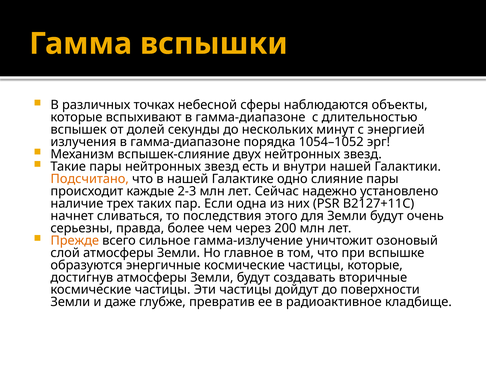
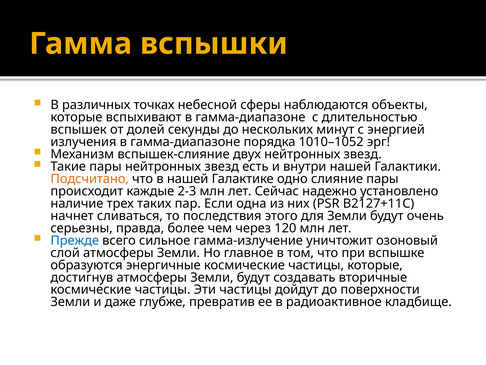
1054–1052: 1054–1052 -> 1010–1052
200: 200 -> 120
Прежде colour: orange -> blue
